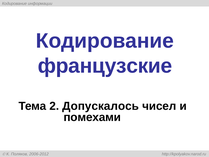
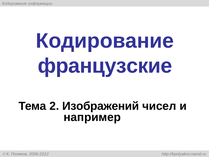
Допускалось: Допускалось -> Изображений
помехами: помехами -> например
